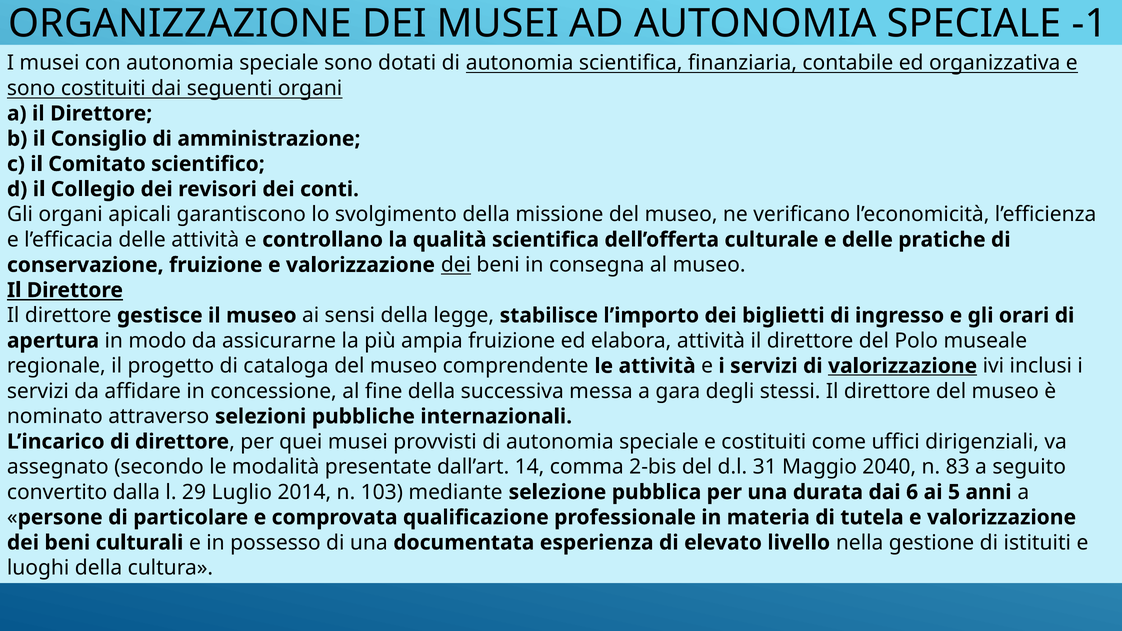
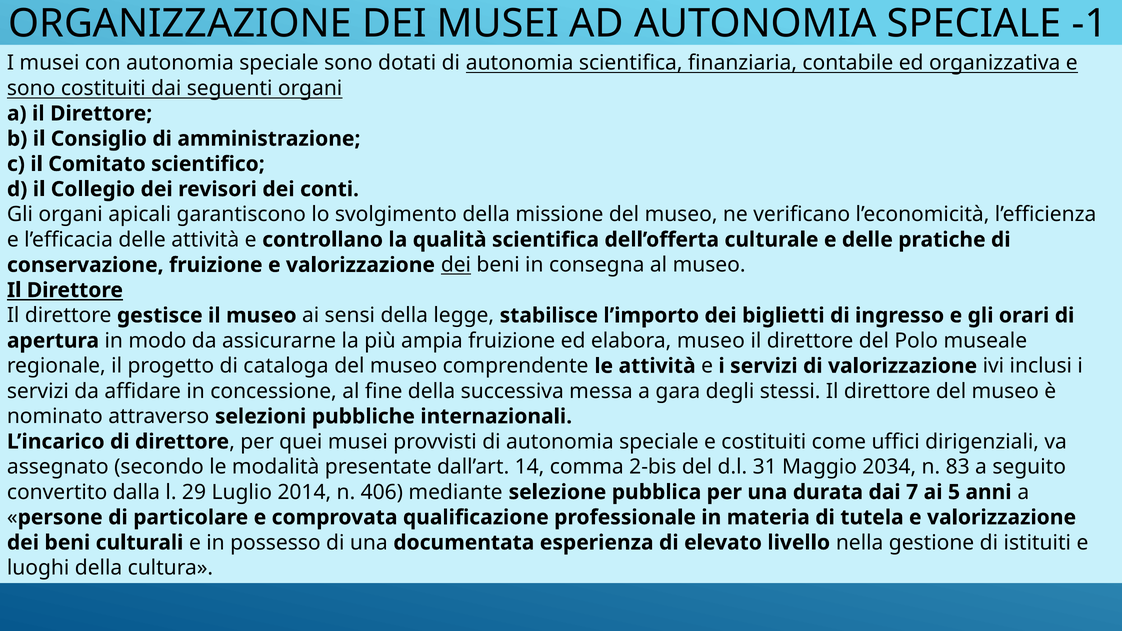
elabora attività: attività -> museo
valorizzazione at (903, 366) underline: present -> none
2040: 2040 -> 2034
103: 103 -> 406
6: 6 -> 7
